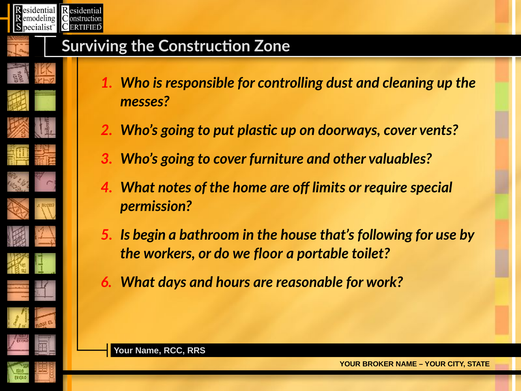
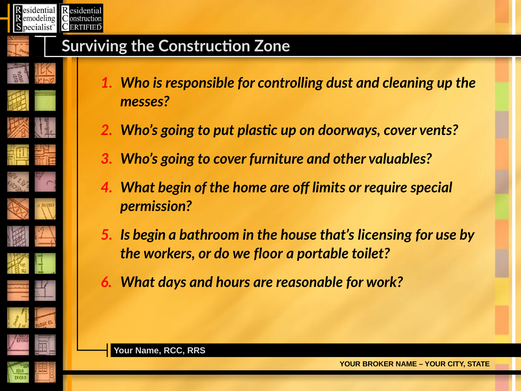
What notes: notes -> begin
following: following -> licensing
